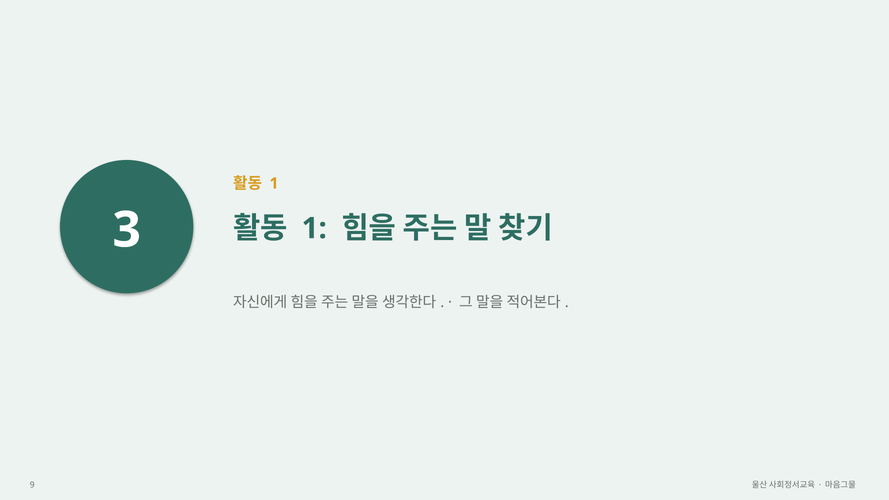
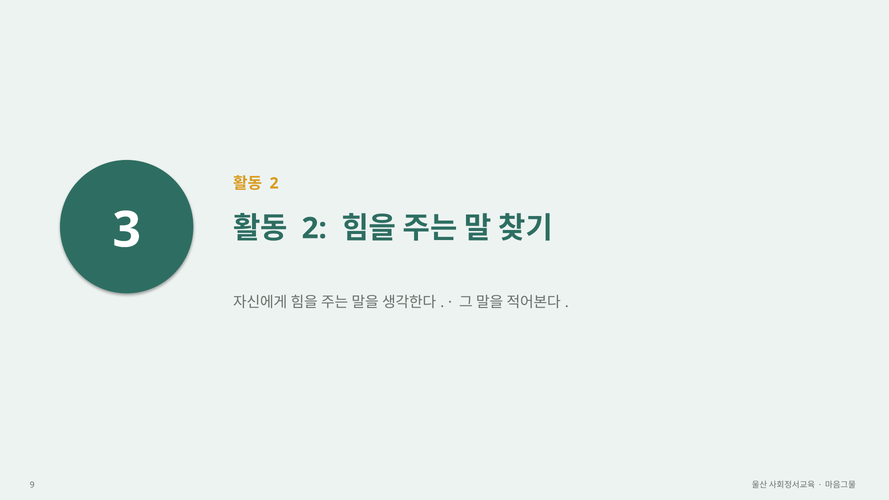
1 at (274, 183): 1 -> 2
1 at (314, 228): 1 -> 2
